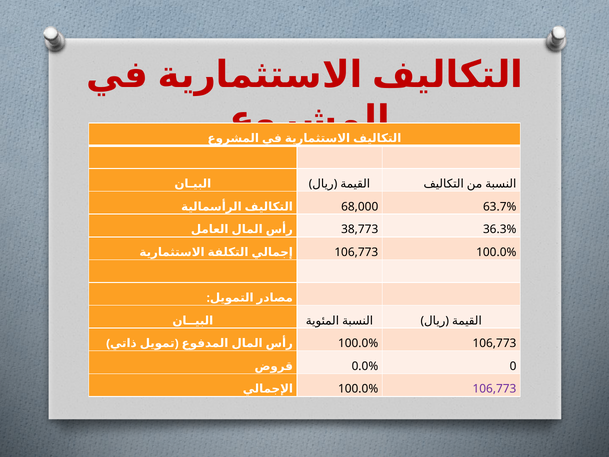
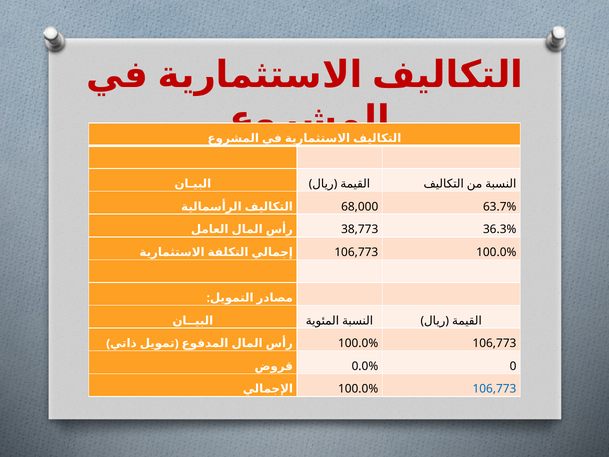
106,773 at (494, 389) colour: purple -> blue
